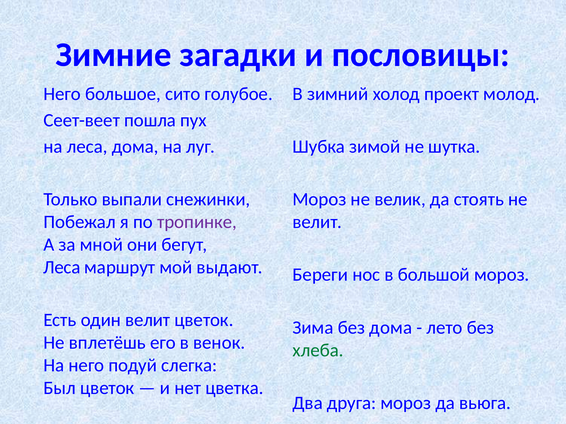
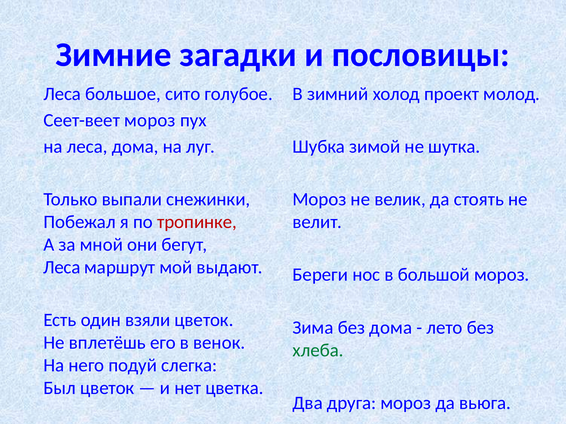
Него at (62, 94): Него -> Леса
Сеет-веет пошла: пошла -> мороз
тропинке colour: purple -> red
один велит: велит -> взяли
